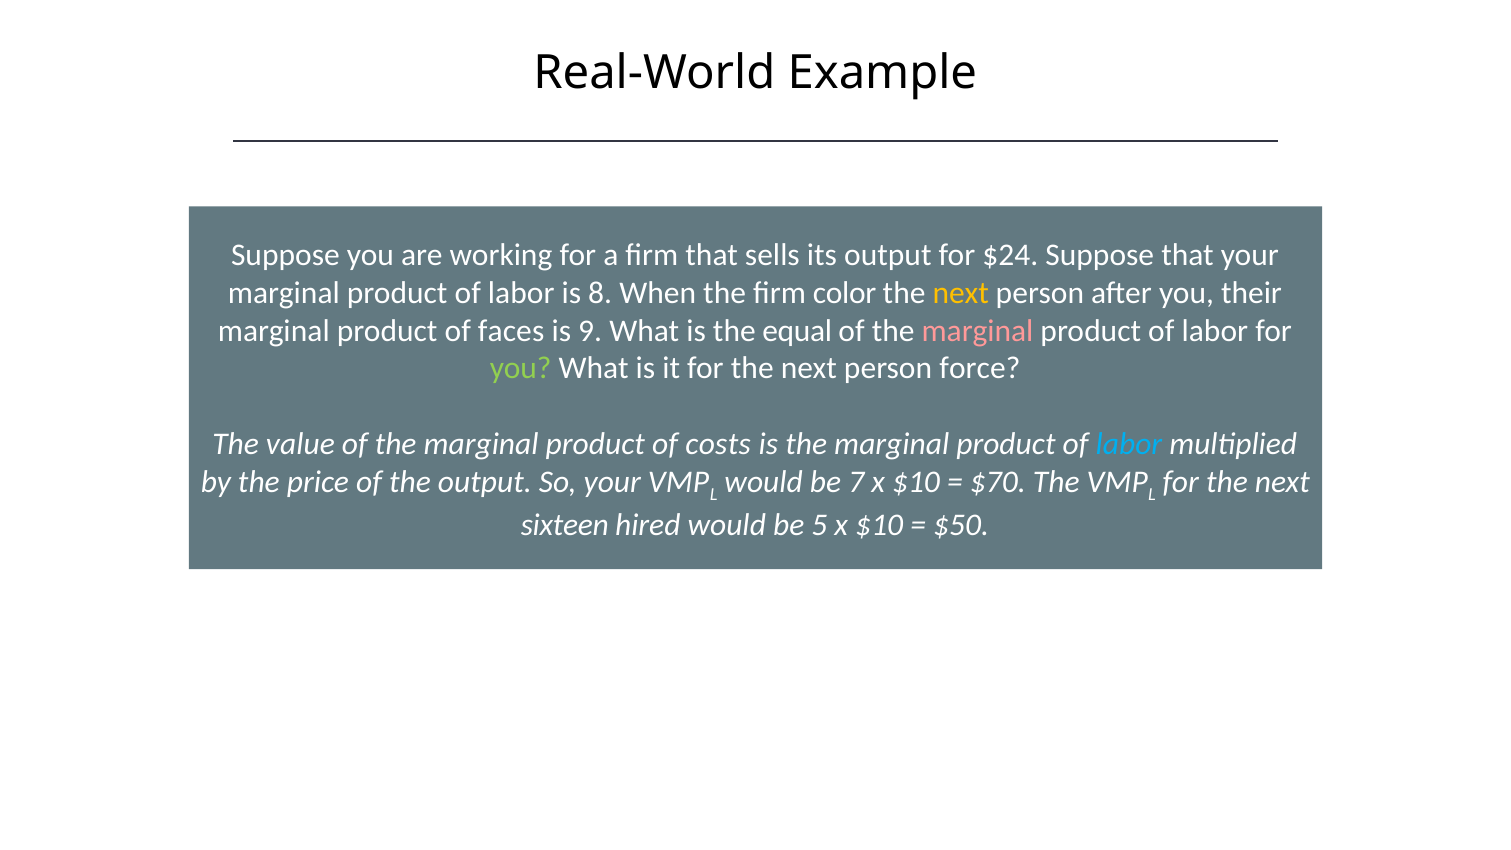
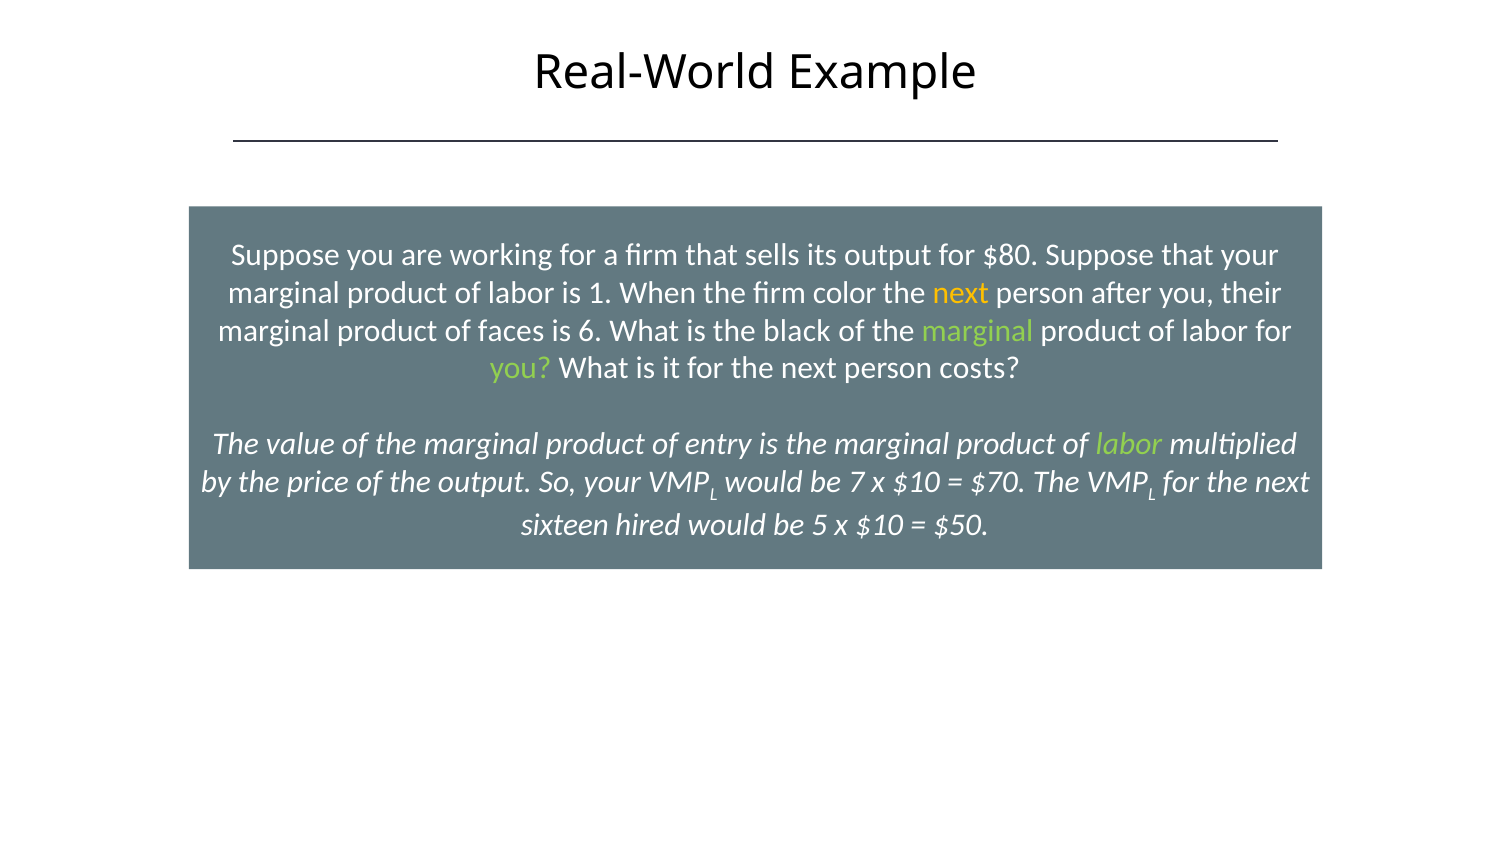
$24: $24 -> $80
8: 8 -> 1
9: 9 -> 6
equal: equal -> black
marginal at (978, 331) colour: pink -> light green
force: force -> costs
costs: costs -> entry
labor at (1129, 444) colour: light blue -> light green
